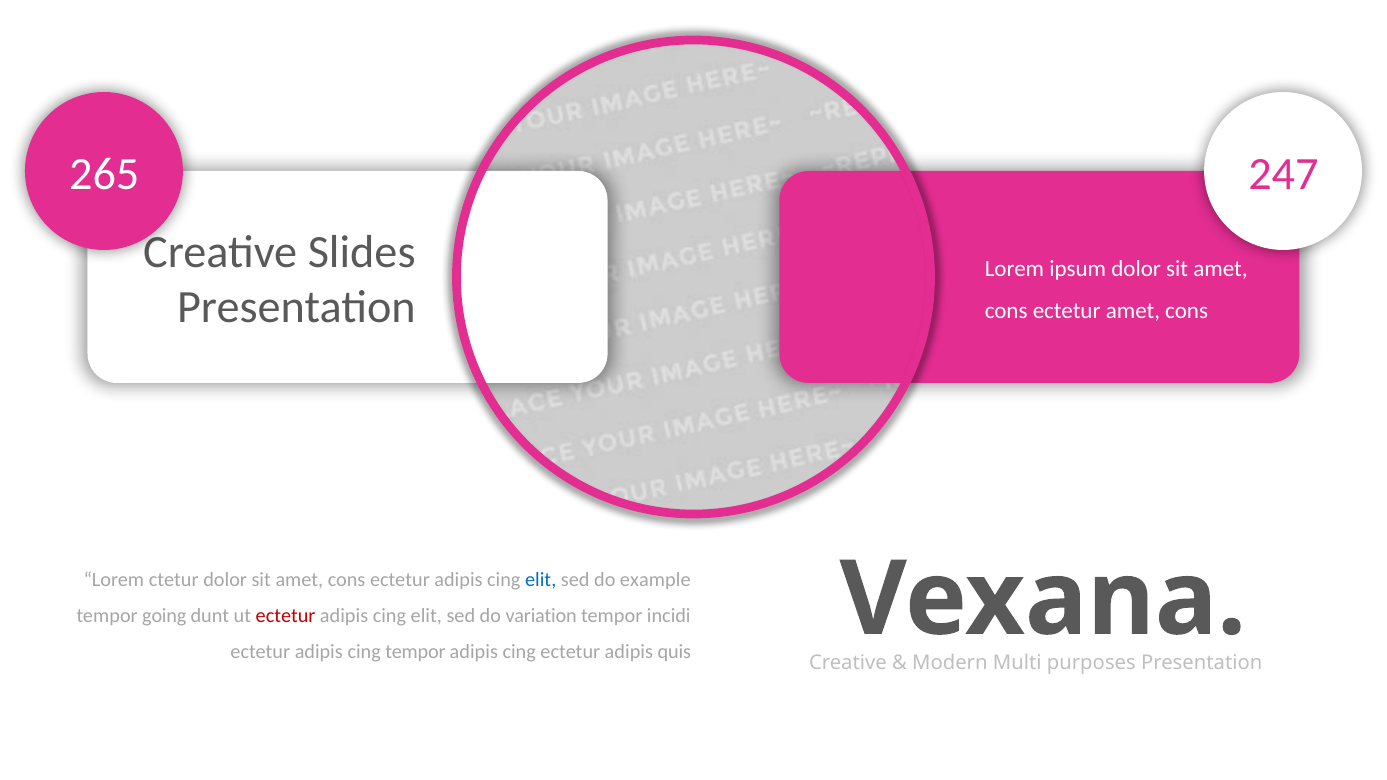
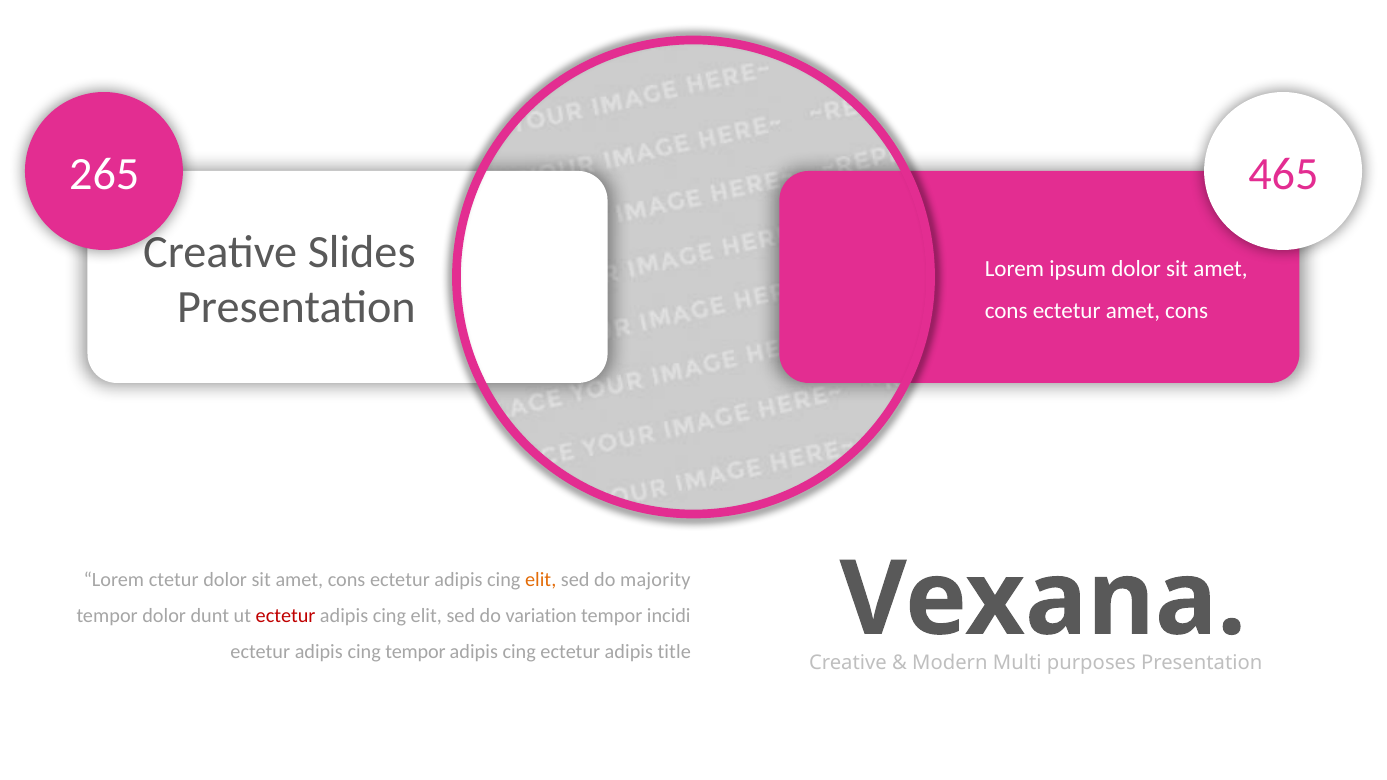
247: 247 -> 465
elit at (541, 580) colour: blue -> orange
example: example -> majority
tempor going: going -> dolor
quis: quis -> title
